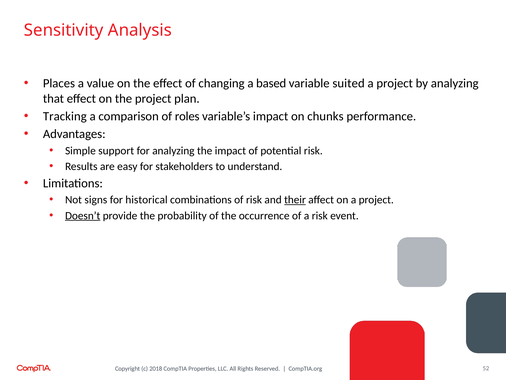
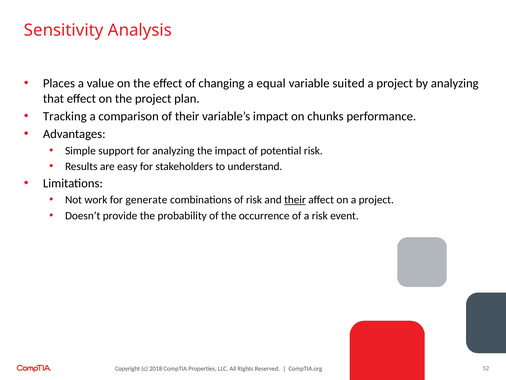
based: based -> equal
of roles: roles -> their
signs: signs -> work
historical: historical -> generate
Doesn’t underline: present -> none
